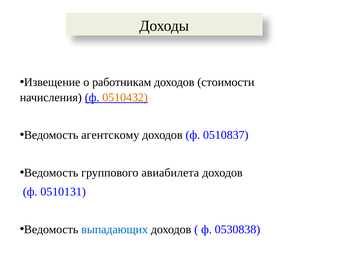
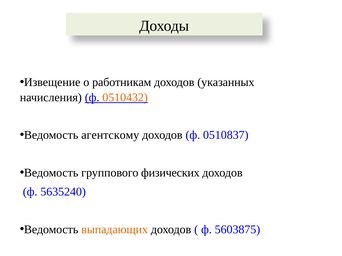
стоимости: стоимости -> указанных
авиабилета: авиабилета -> физических
0510131: 0510131 -> 5635240
выпадающих colour: blue -> orange
0530838: 0530838 -> 5603875
